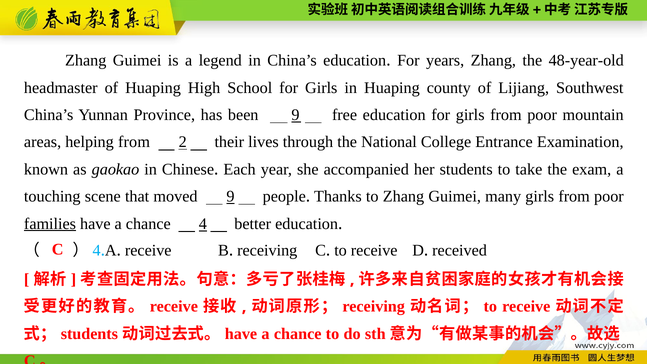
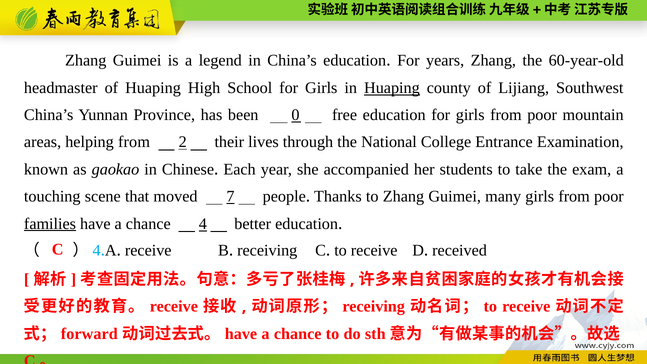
48-year-old: 48-year-old -> 60-year-old
Huaping at (392, 88) underline: none -> present
been 9: 9 -> 0
moved 9: 9 -> 7
students at (89, 334): students -> forward
